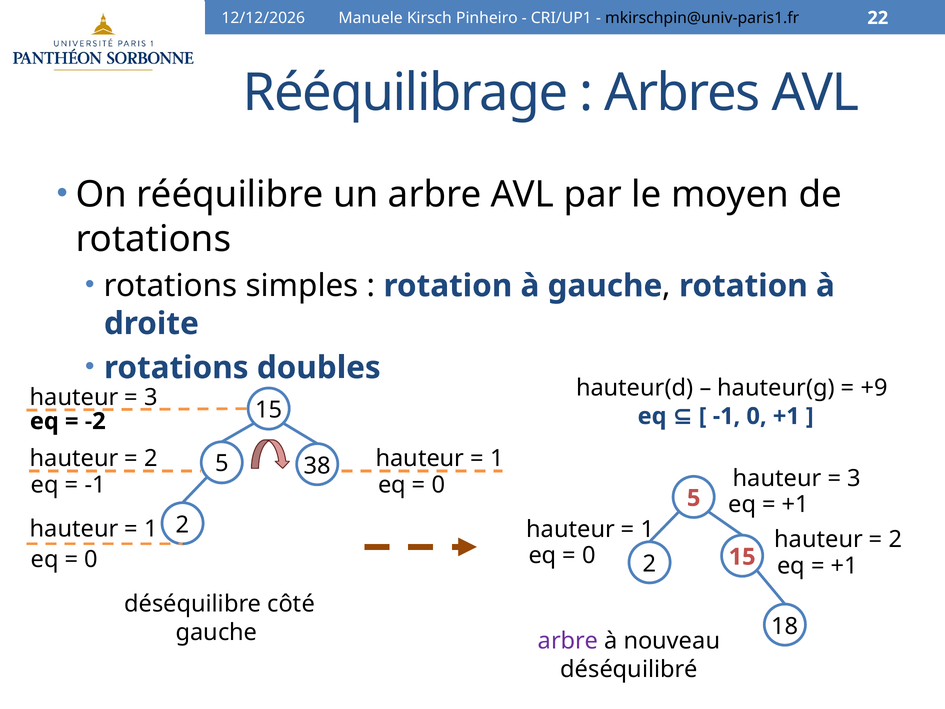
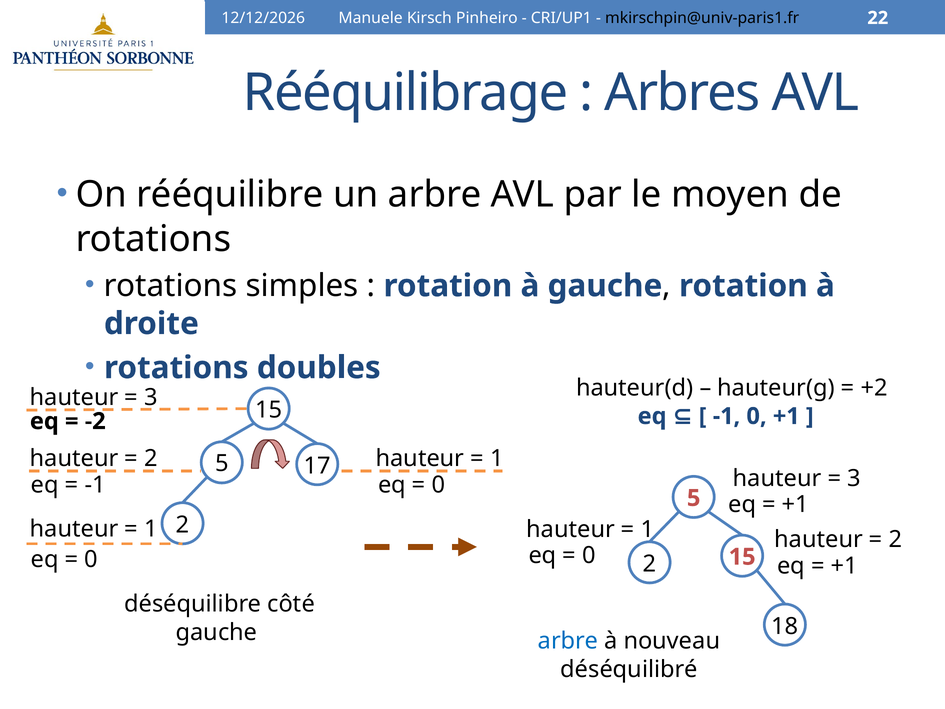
+9: +9 -> +2
38: 38 -> 17
arbre at (568, 641) colour: purple -> blue
